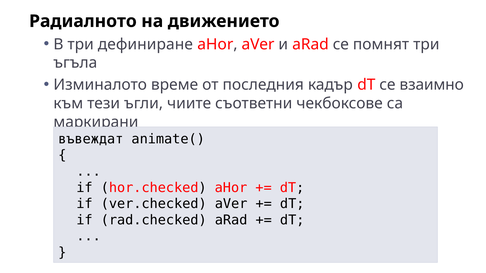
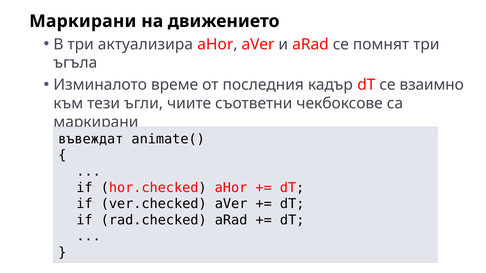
Радиалното at (83, 21): Радиалното -> Маркирани
дефиниране: дефиниране -> актуализира
